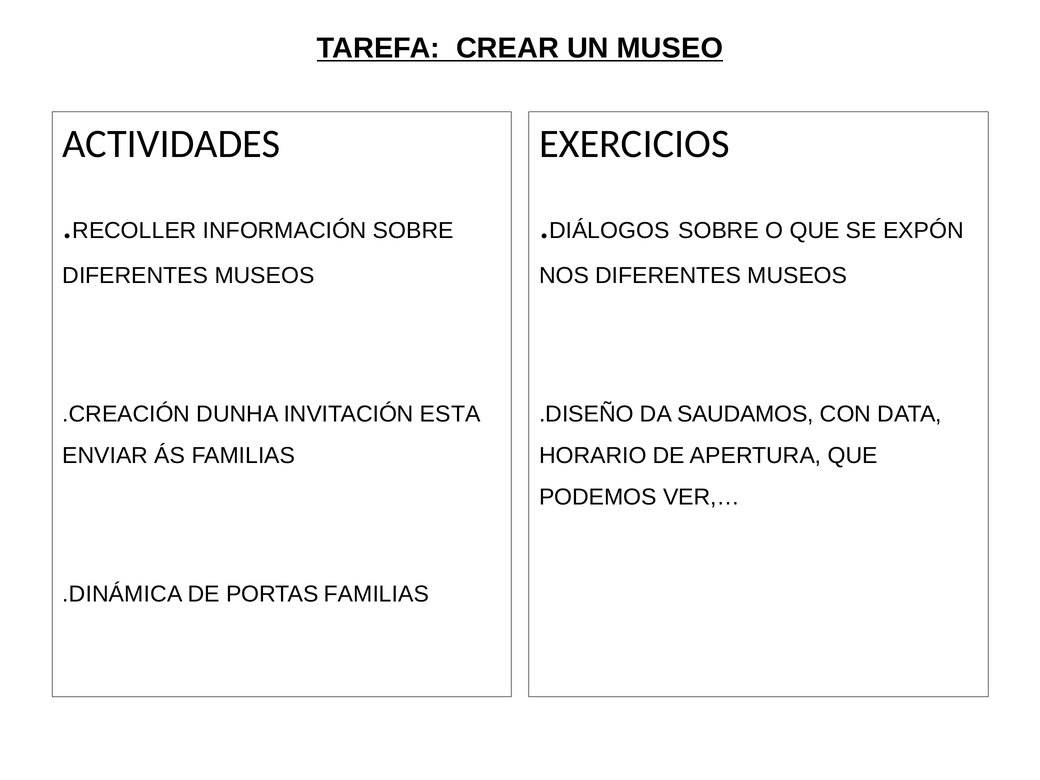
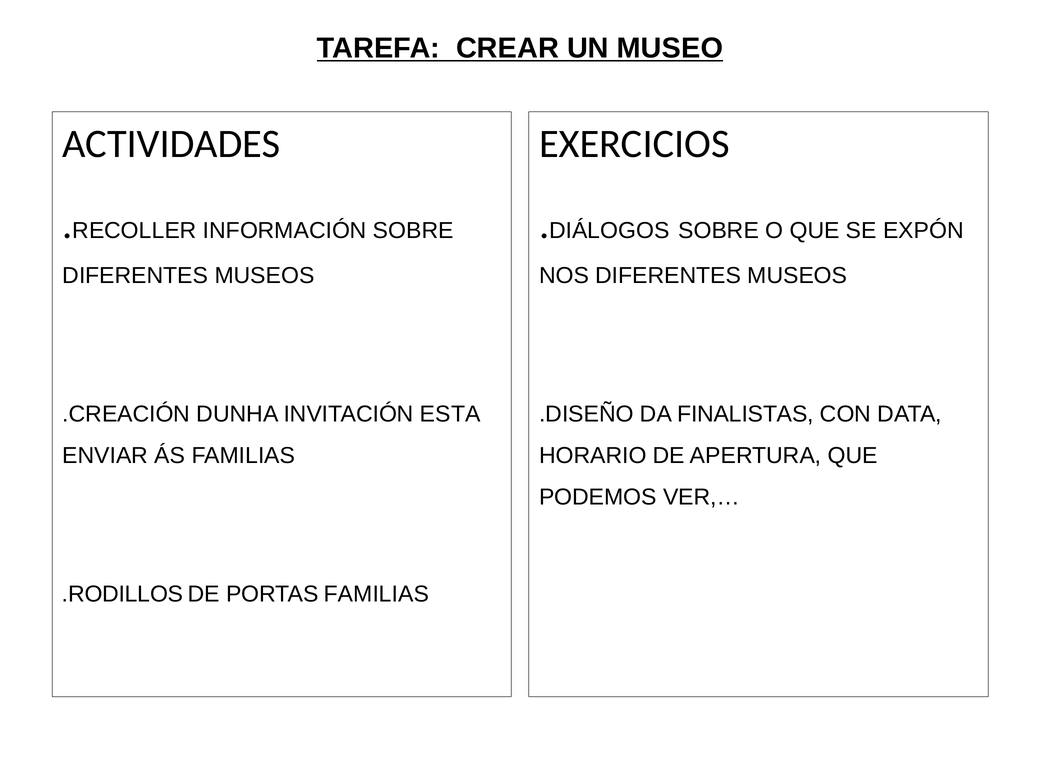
SAUDAMOS: SAUDAMOS -> FINALISTAS
.DINÁMICA: .DINÁMICA -> .RODILLOS
